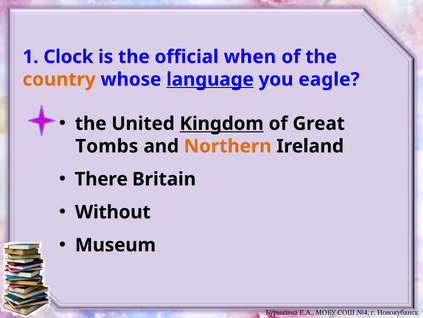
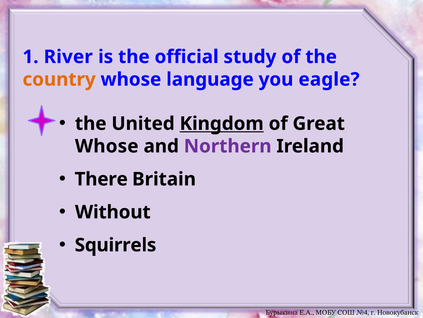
Clock: Clock -> River
when: when -> study
language underline: present -> none
Tombs at (107, 146): Tombs -> Whose
Northern colour: orange -> purple
Museum: Museum -> Squirrels
